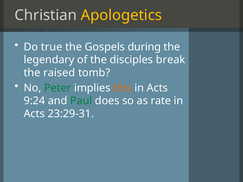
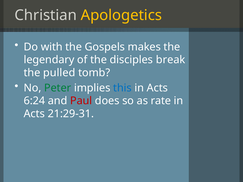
true: true -> with
during: during -> makes
raised: raised -> pulled
this colour: orange -> blue
9:24: 9:24 -> 6:24
Paul colour: green -> red
23:29-31: 23:29-31 -> 21:29-31
